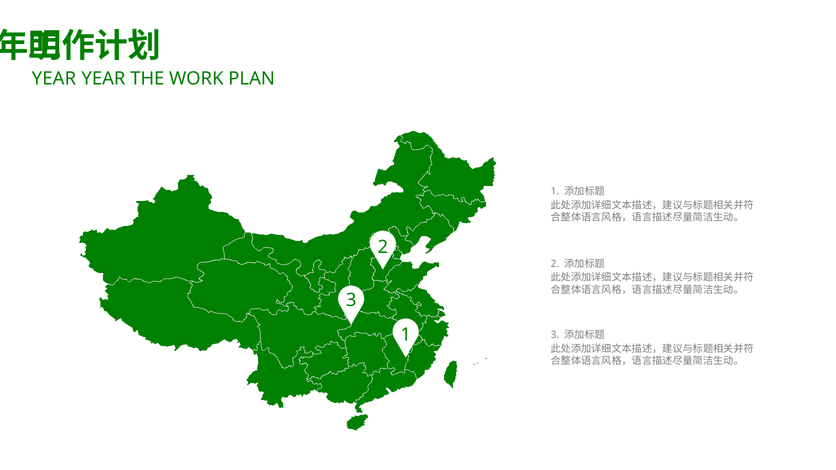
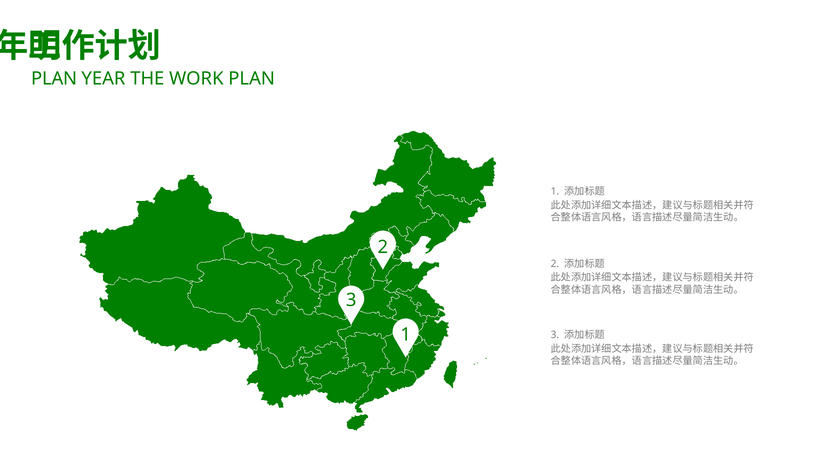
YEAR at (54, 79): YEAR -> PLAN
